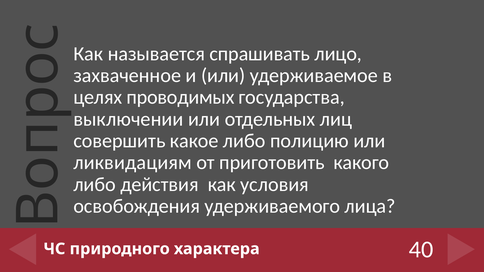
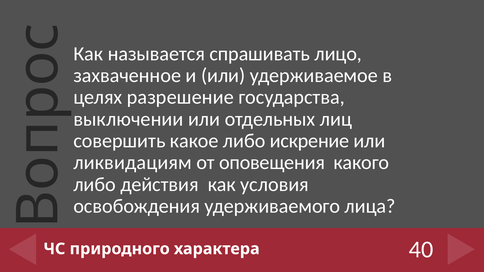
проводимых: проводимых -> разрешение
полицию: полицию -> искрение
приготовить: приготовить -> оповещения
